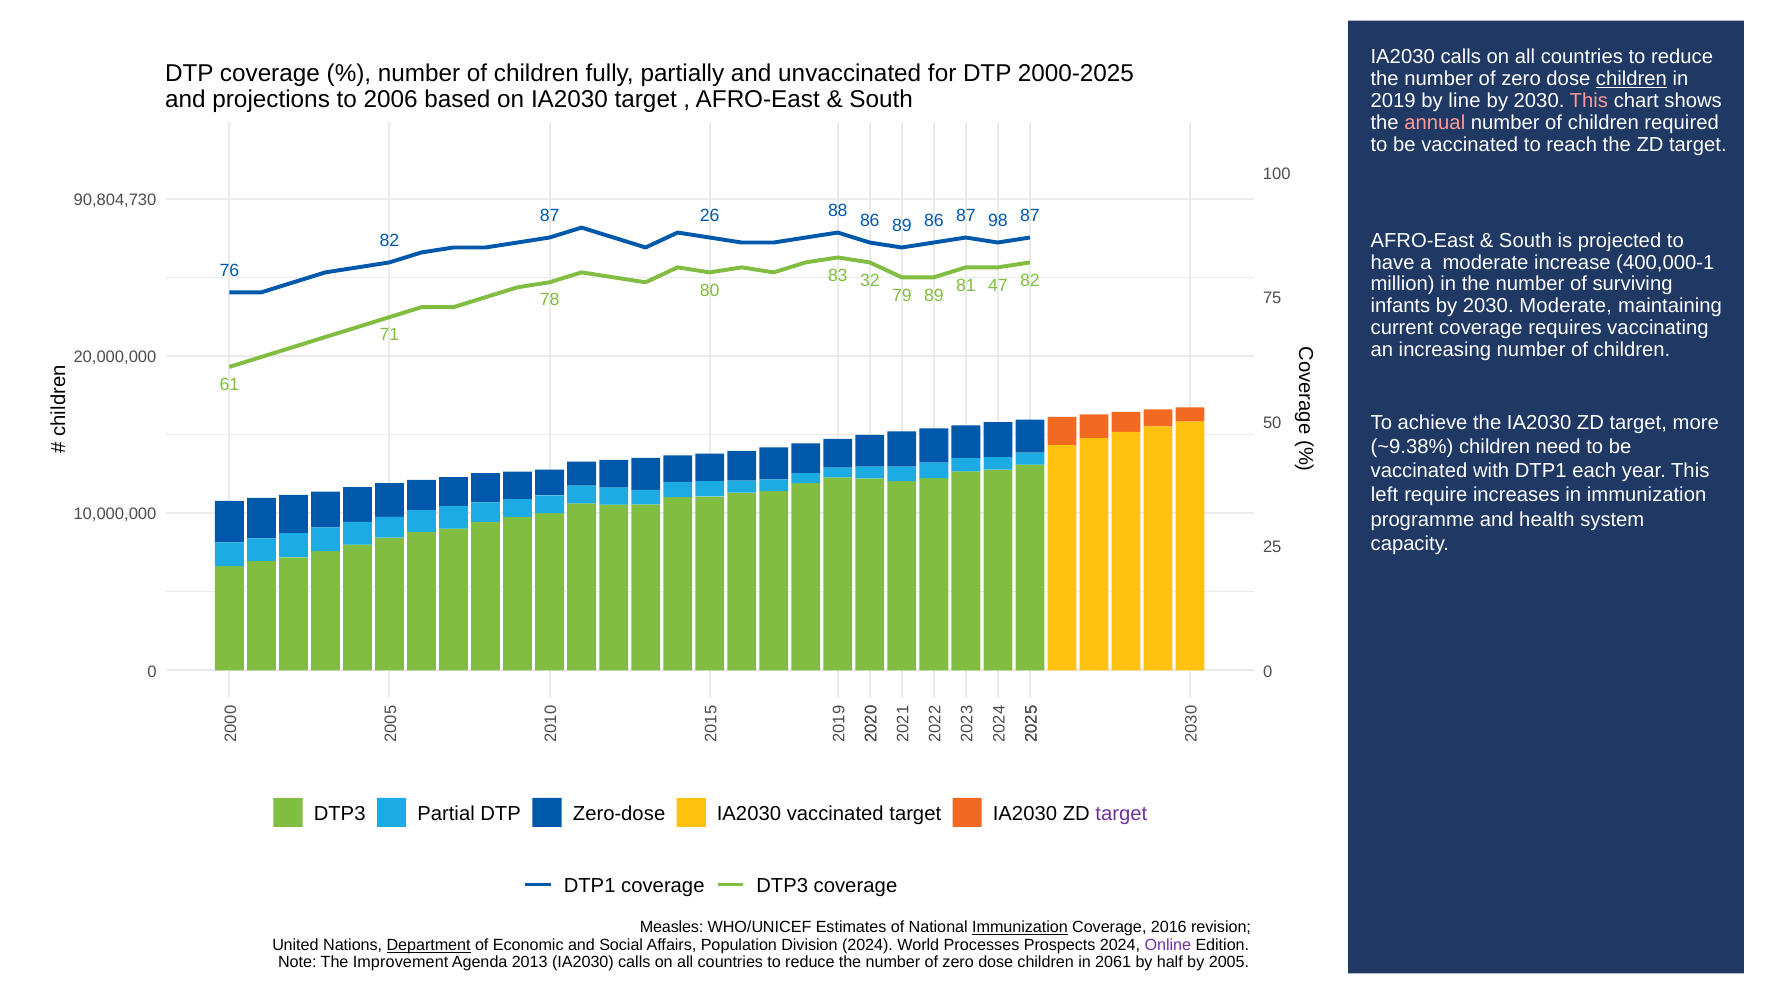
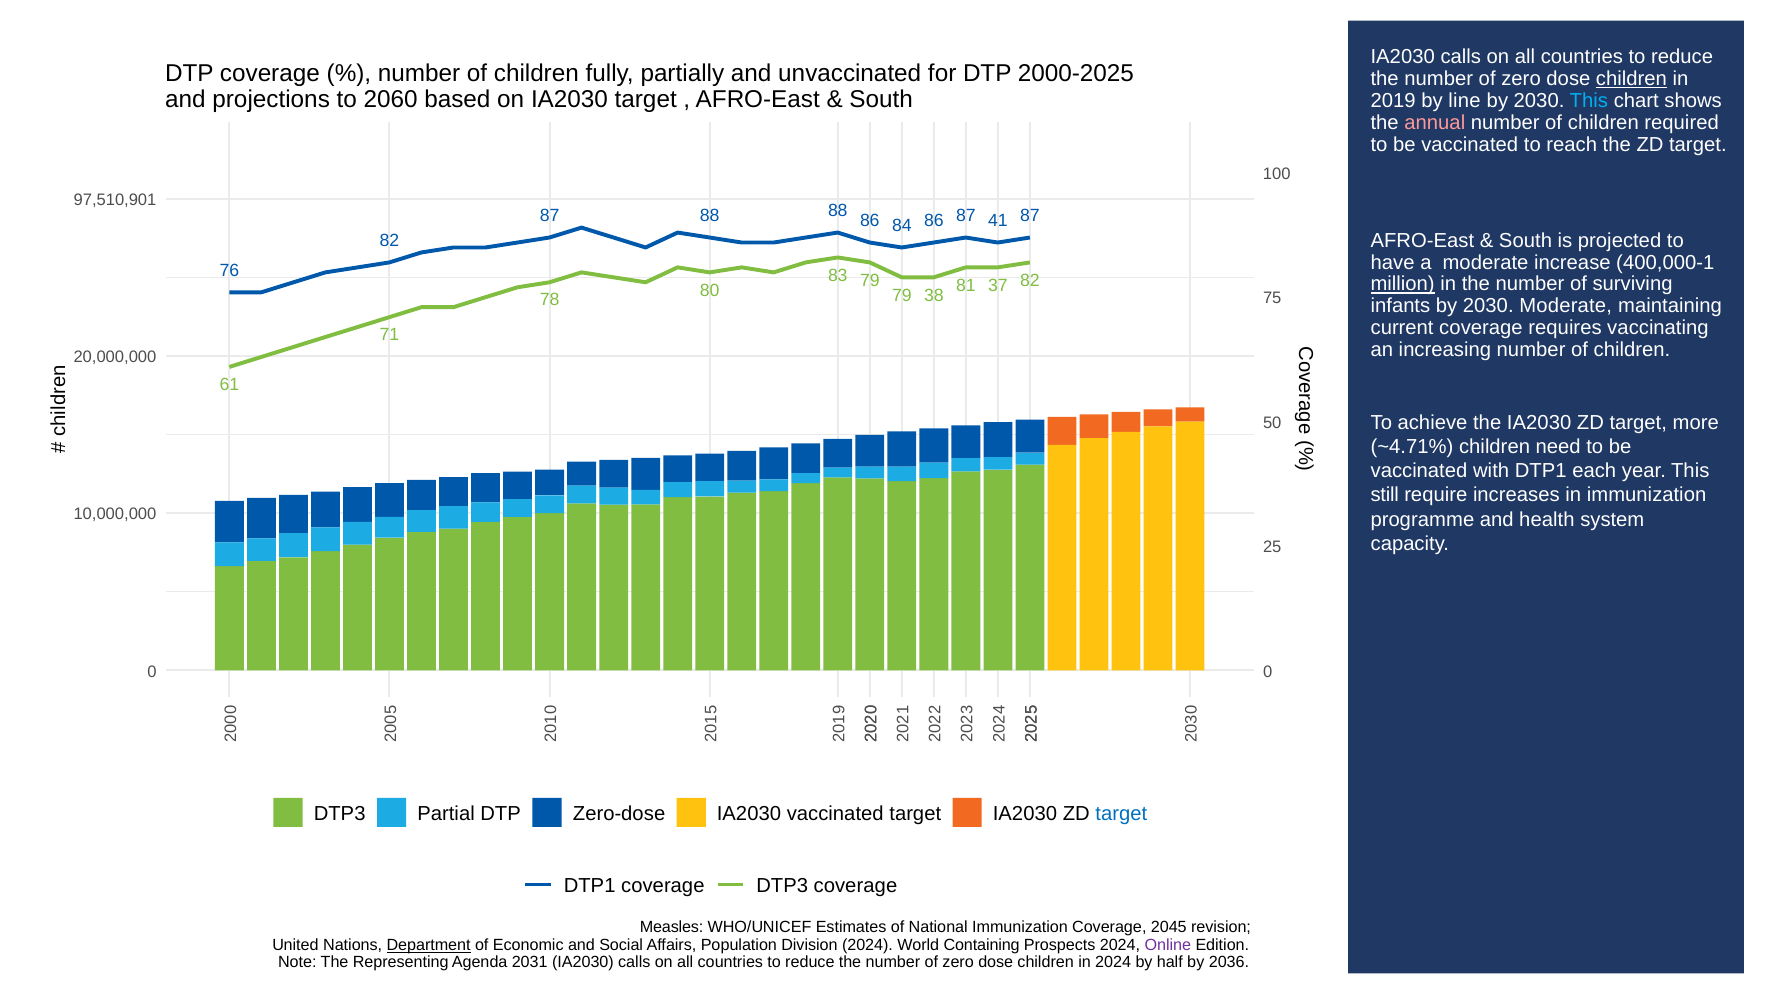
2006: 2006 -> 2060
This at (1589, 101) colour: pink -> light blue
90,804,730: 90,804,730 -> 97,510,901
87 26: 26 -> 88
86 89: 89 -> 84
98: 98 -> 41
83 32: 32 -> 79
million underline: none -> present
47: 47 -> 37
79 89: 89 -> 38
~9.38%: ~9.38% -> ~4.71%
left: left -> still
target at (1121, 813) colour: purple -> blue
Immunization at (1020, 927) underline: present -> none
2016: 2016 -> 2045
Processes: Processes -> Containing
Improvement: Improvement -> Representing
2013: 2013 -> 2031
in 2061: 2061 -> 2024
2005: 2005 -> 2036
